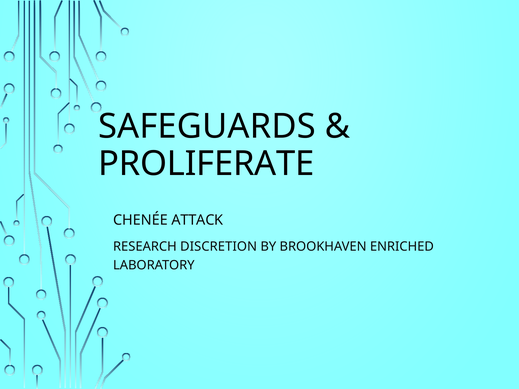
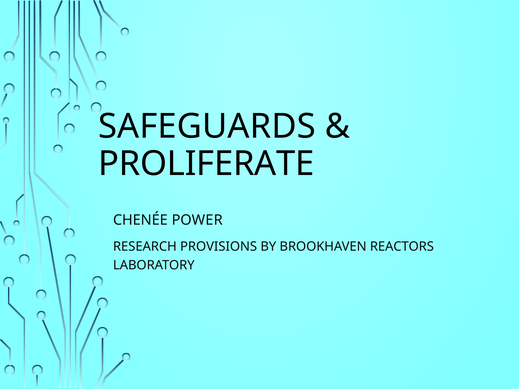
ATTACK: ATTACK -> POWER
DISCRETION: DISCRETION -> PROVISIONS
ENRICHED: ENRICHED -> REACTORS
